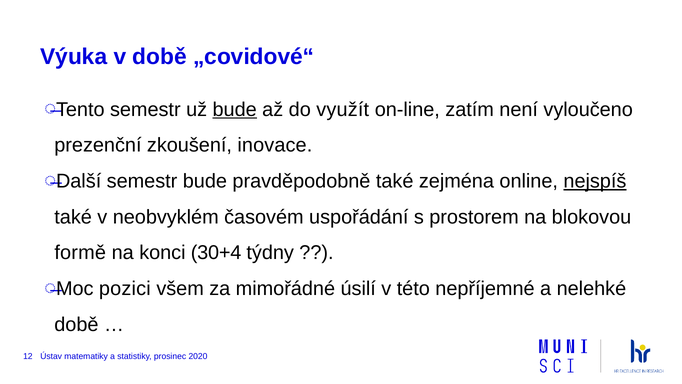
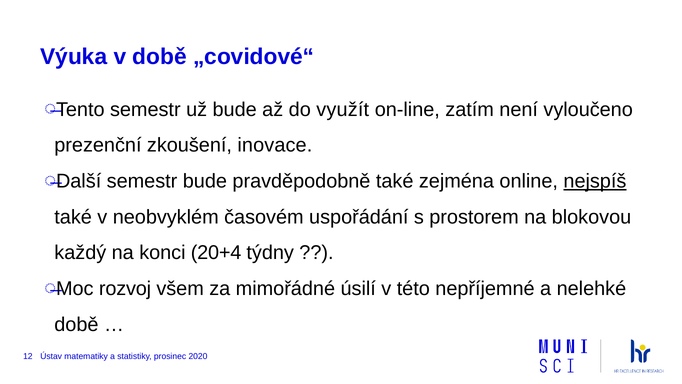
bude at (235, 109) underline: present -> none
formě: formě -> každý
30+4: 30+4 -> 20+4
pozici: pozici -> rozvoj
